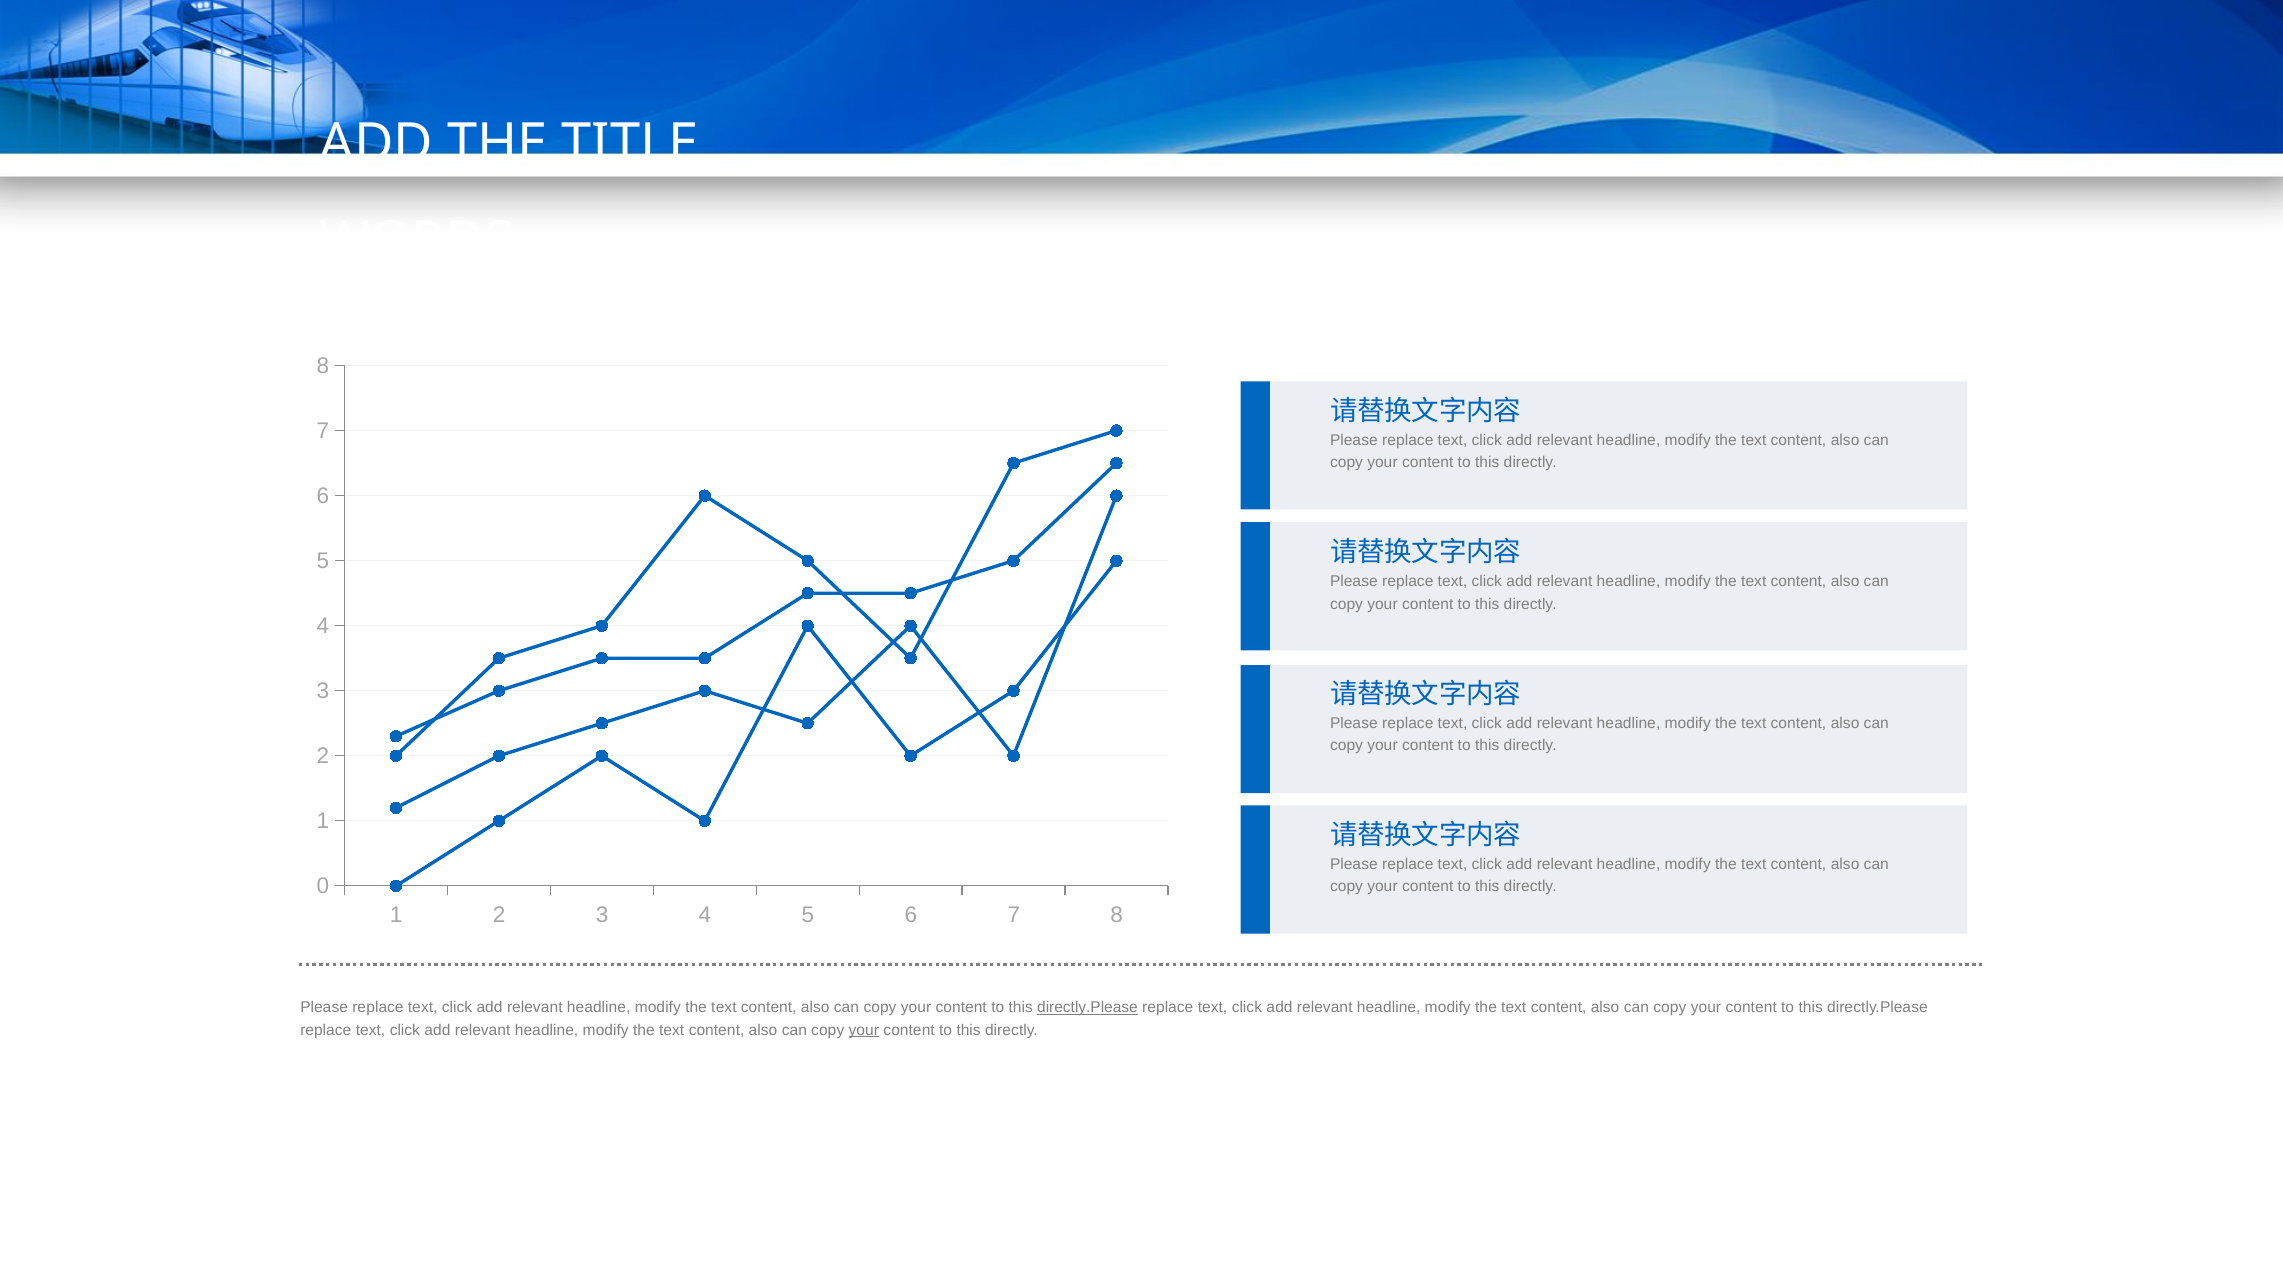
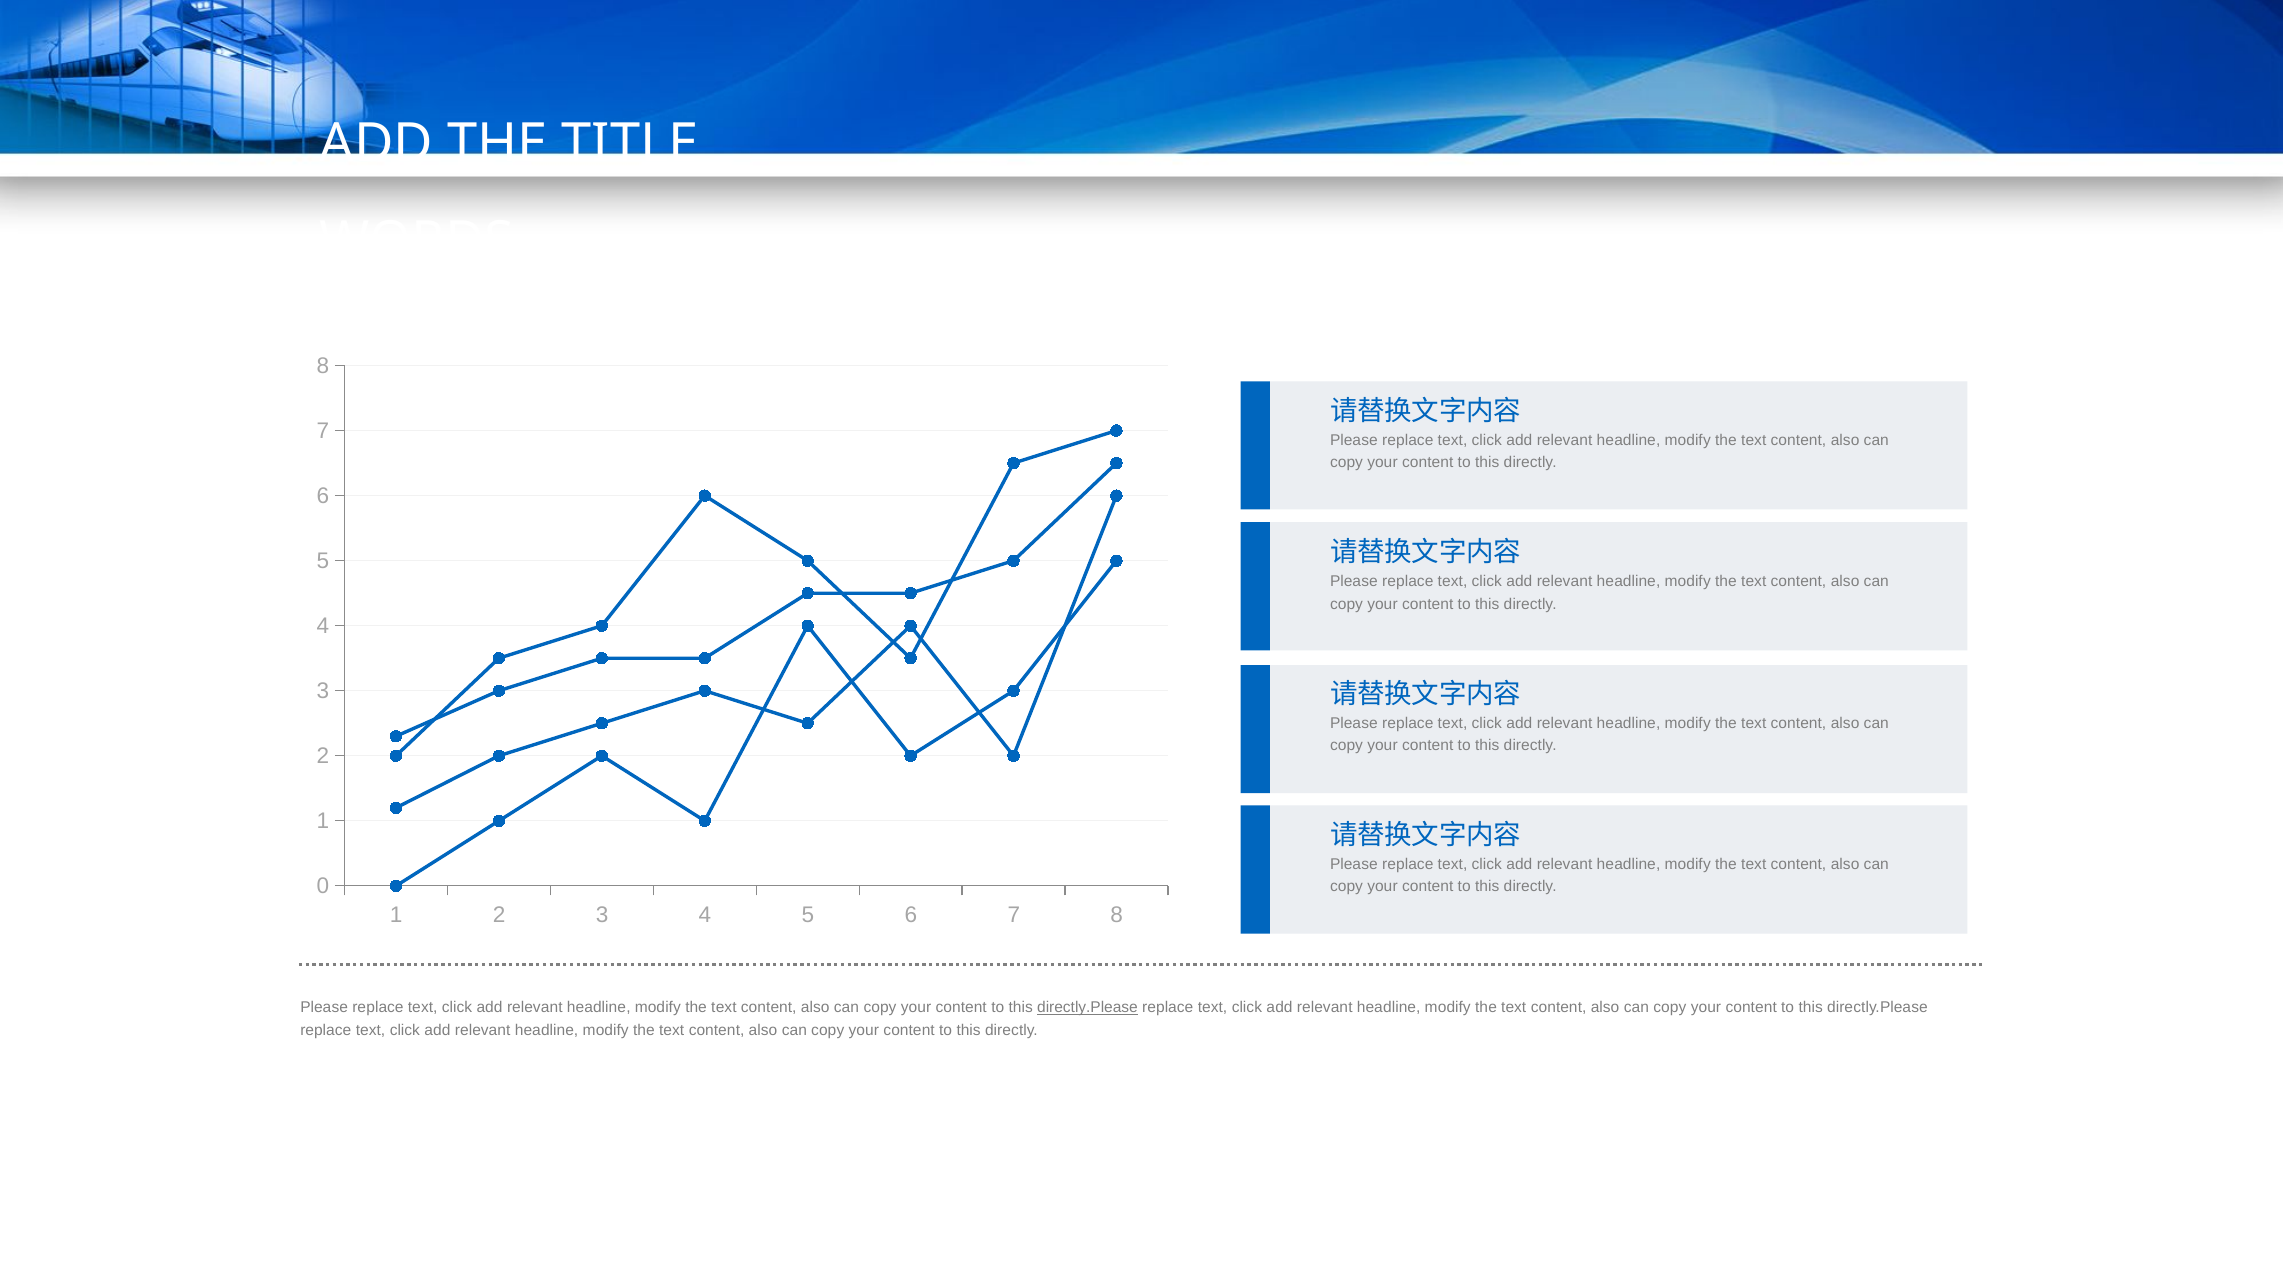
your at (864, 1030) underline: present -> none
